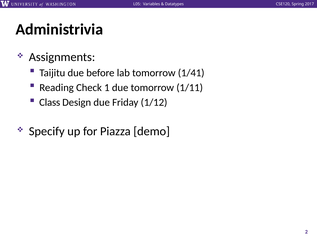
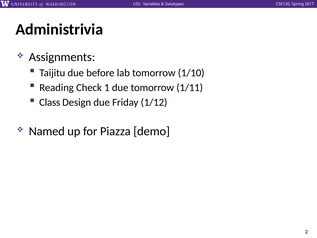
1/41: 1/41 -> 1/10
Specify: Specify -> Named
